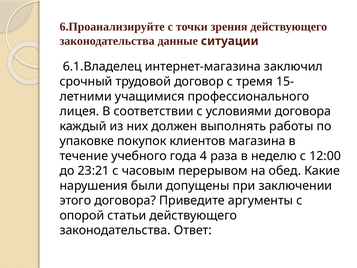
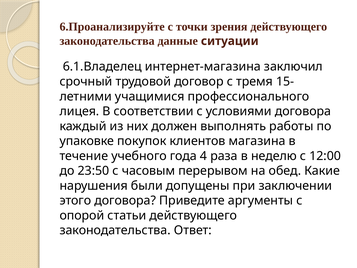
23:21: 23:21 -> 23:50
